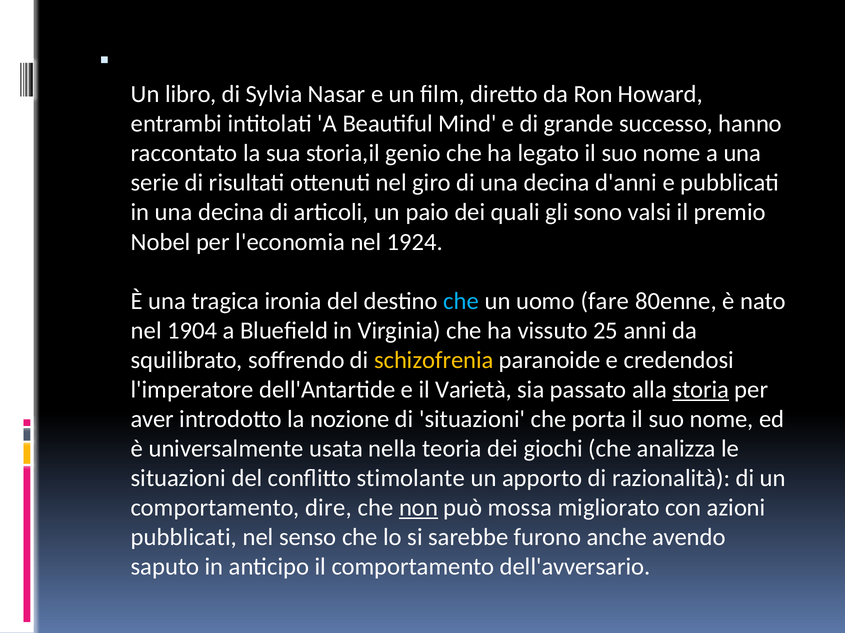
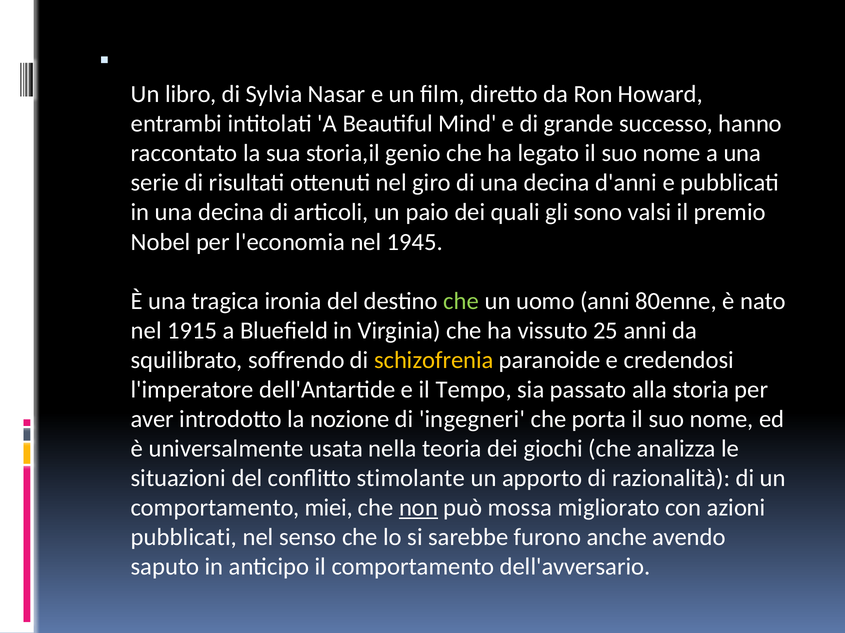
1924: 1924 -> 1945
che at (461, 301) colour: light blue -> light green
uomo fare: fare -> anni
1904: 1904 -> 1915
Varietà: Varietà -> Tempo
storia underline: present -> none
di situazioni: situazioni -> ingegneri
dire: dire -> miei
